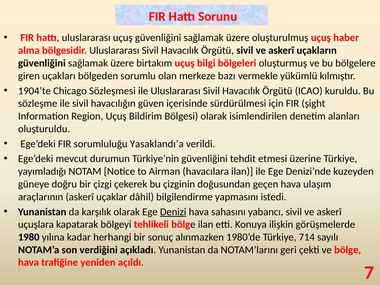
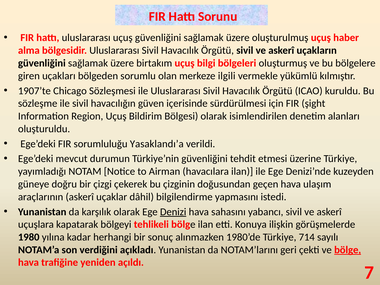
bazı: bazı -> ilgili
1904’te: 1904’te -> 1907’te
bölge at (348, 250) underline: none -> present
